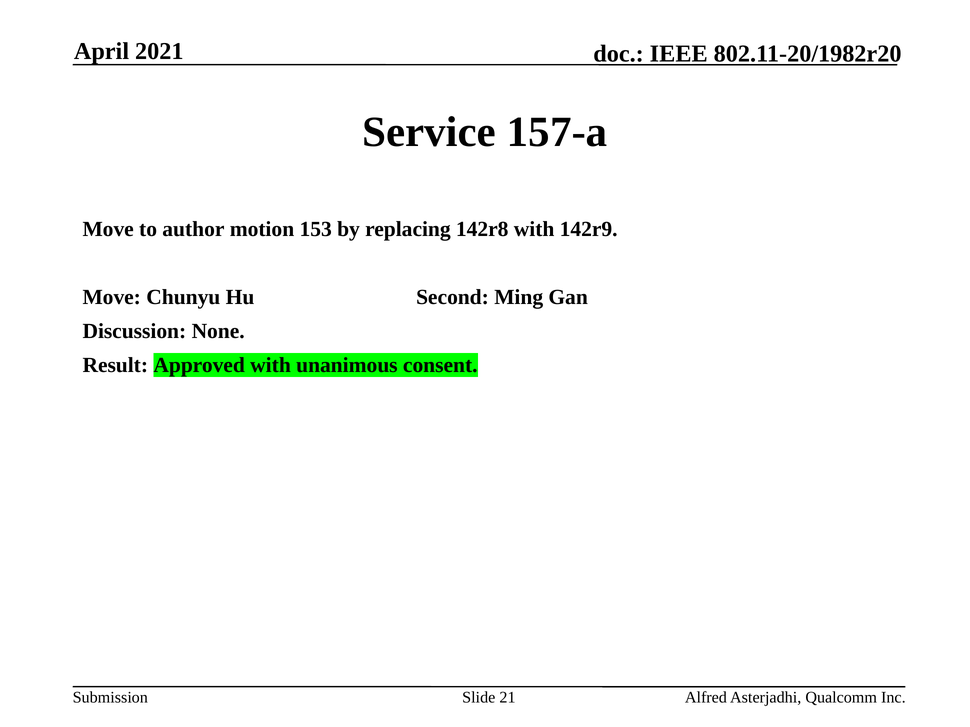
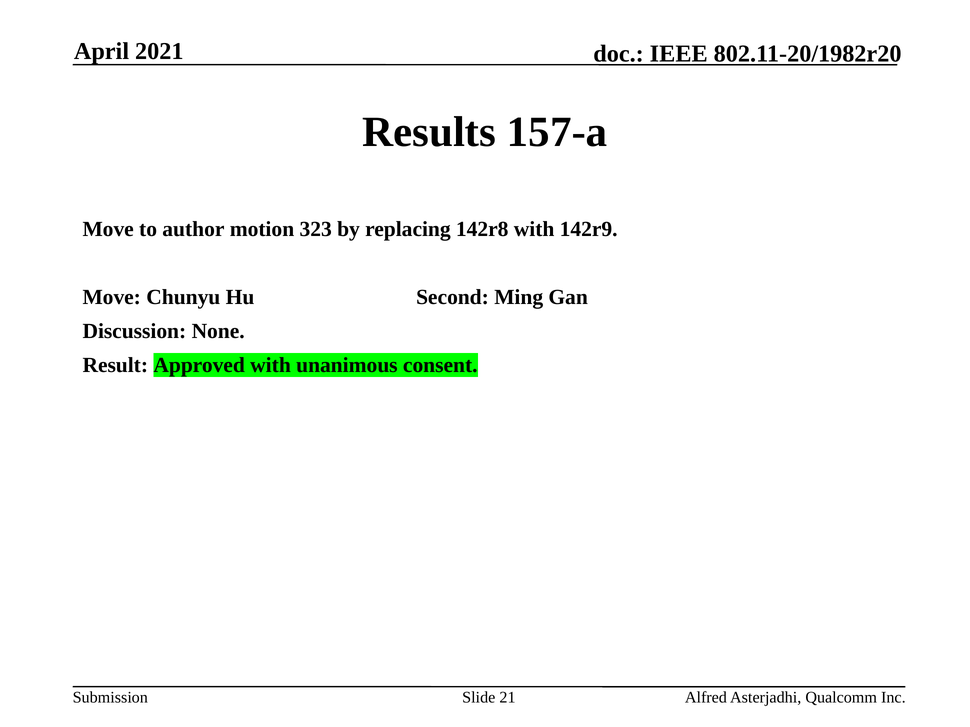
Service: Service -> Results
153: 153 -> 323
